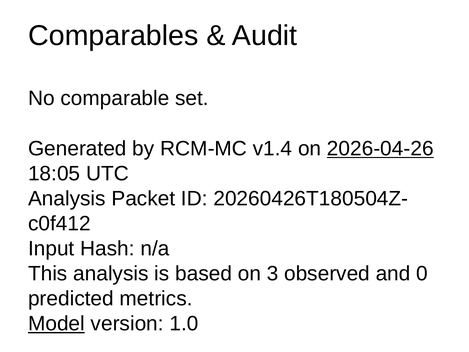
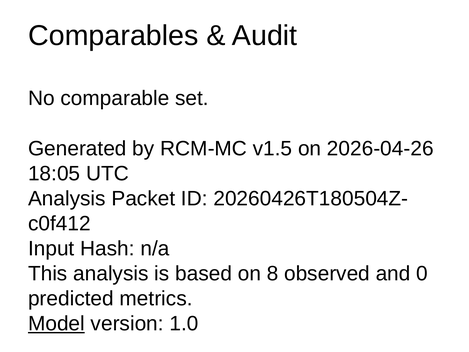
v1.4: v1.4 -> v1.5
2026-04-26 underline: present -> none
3: 3 -> 8
